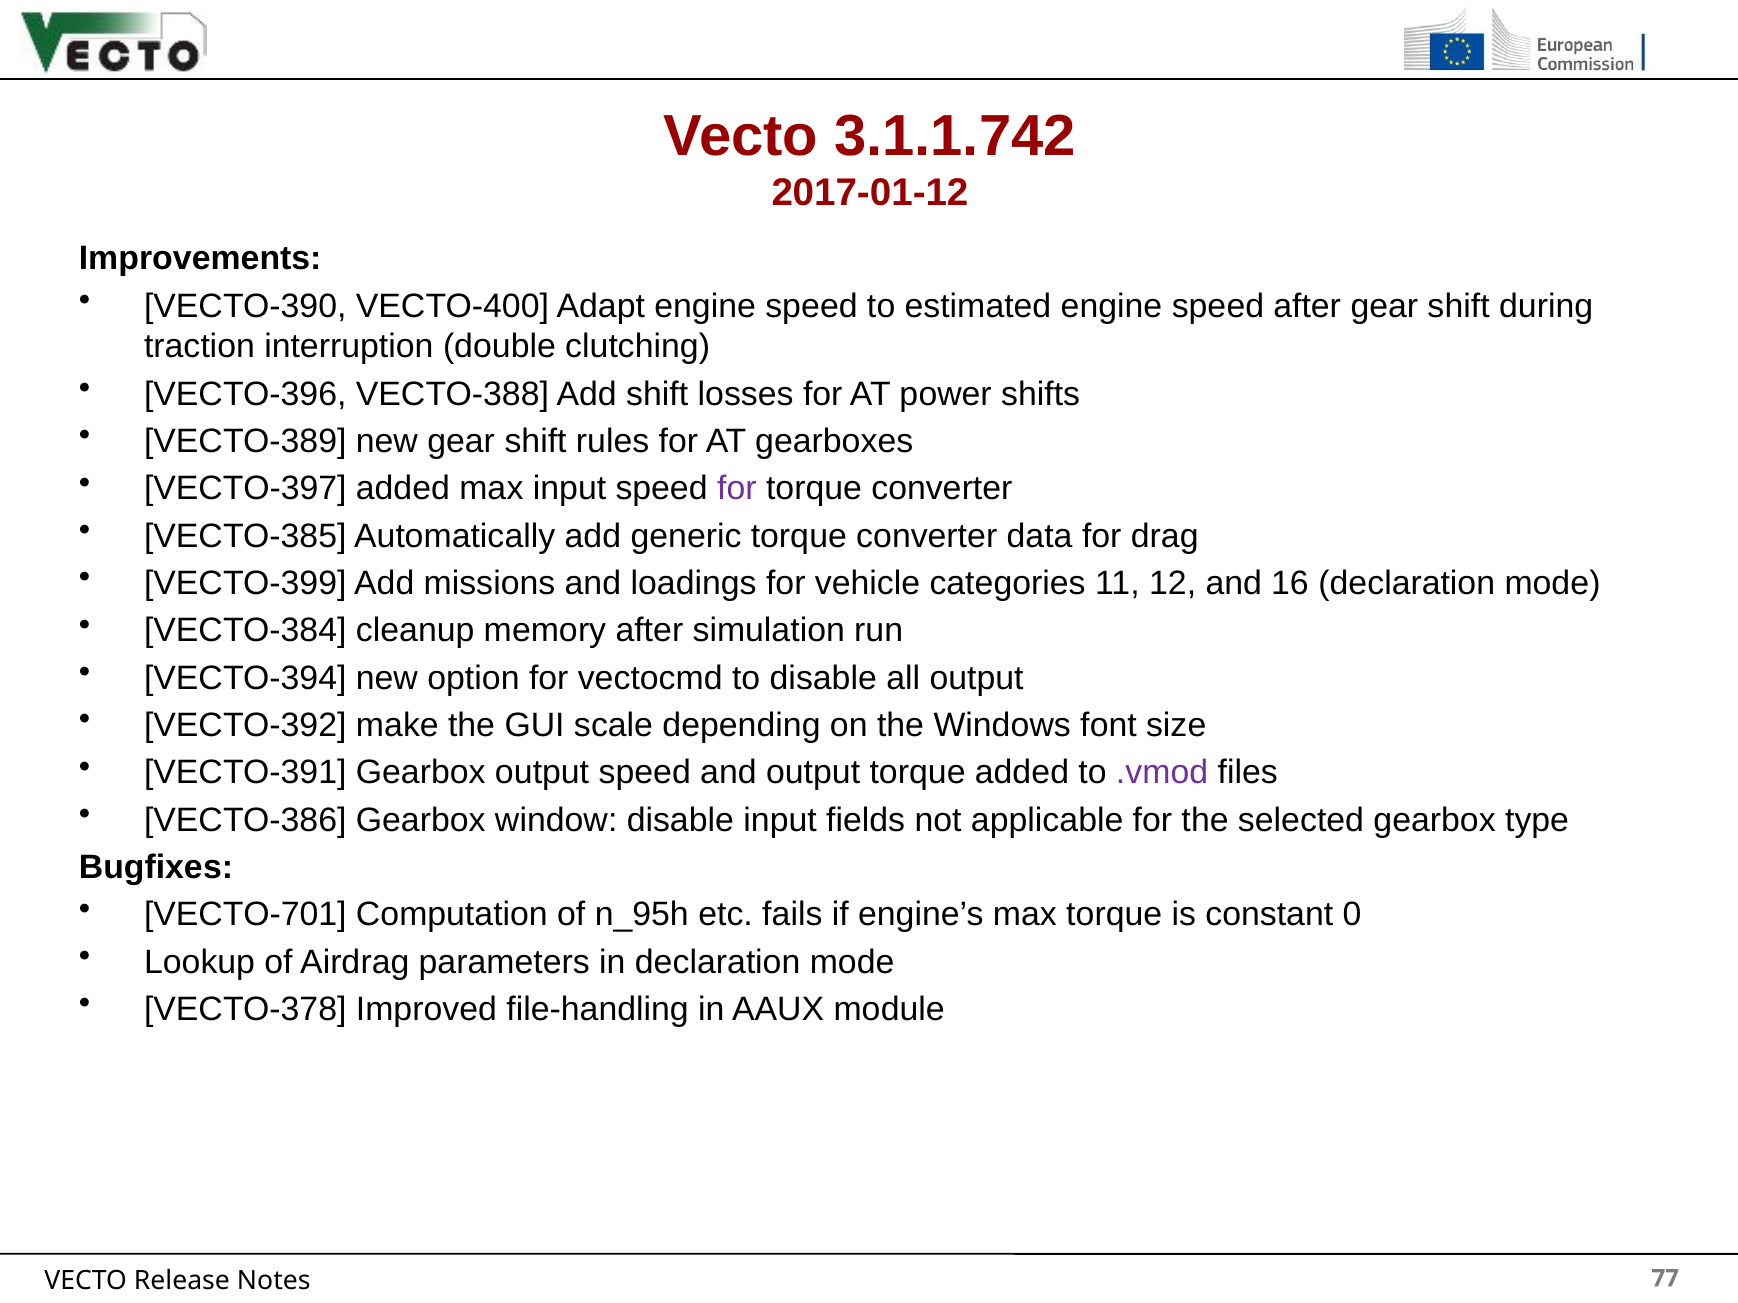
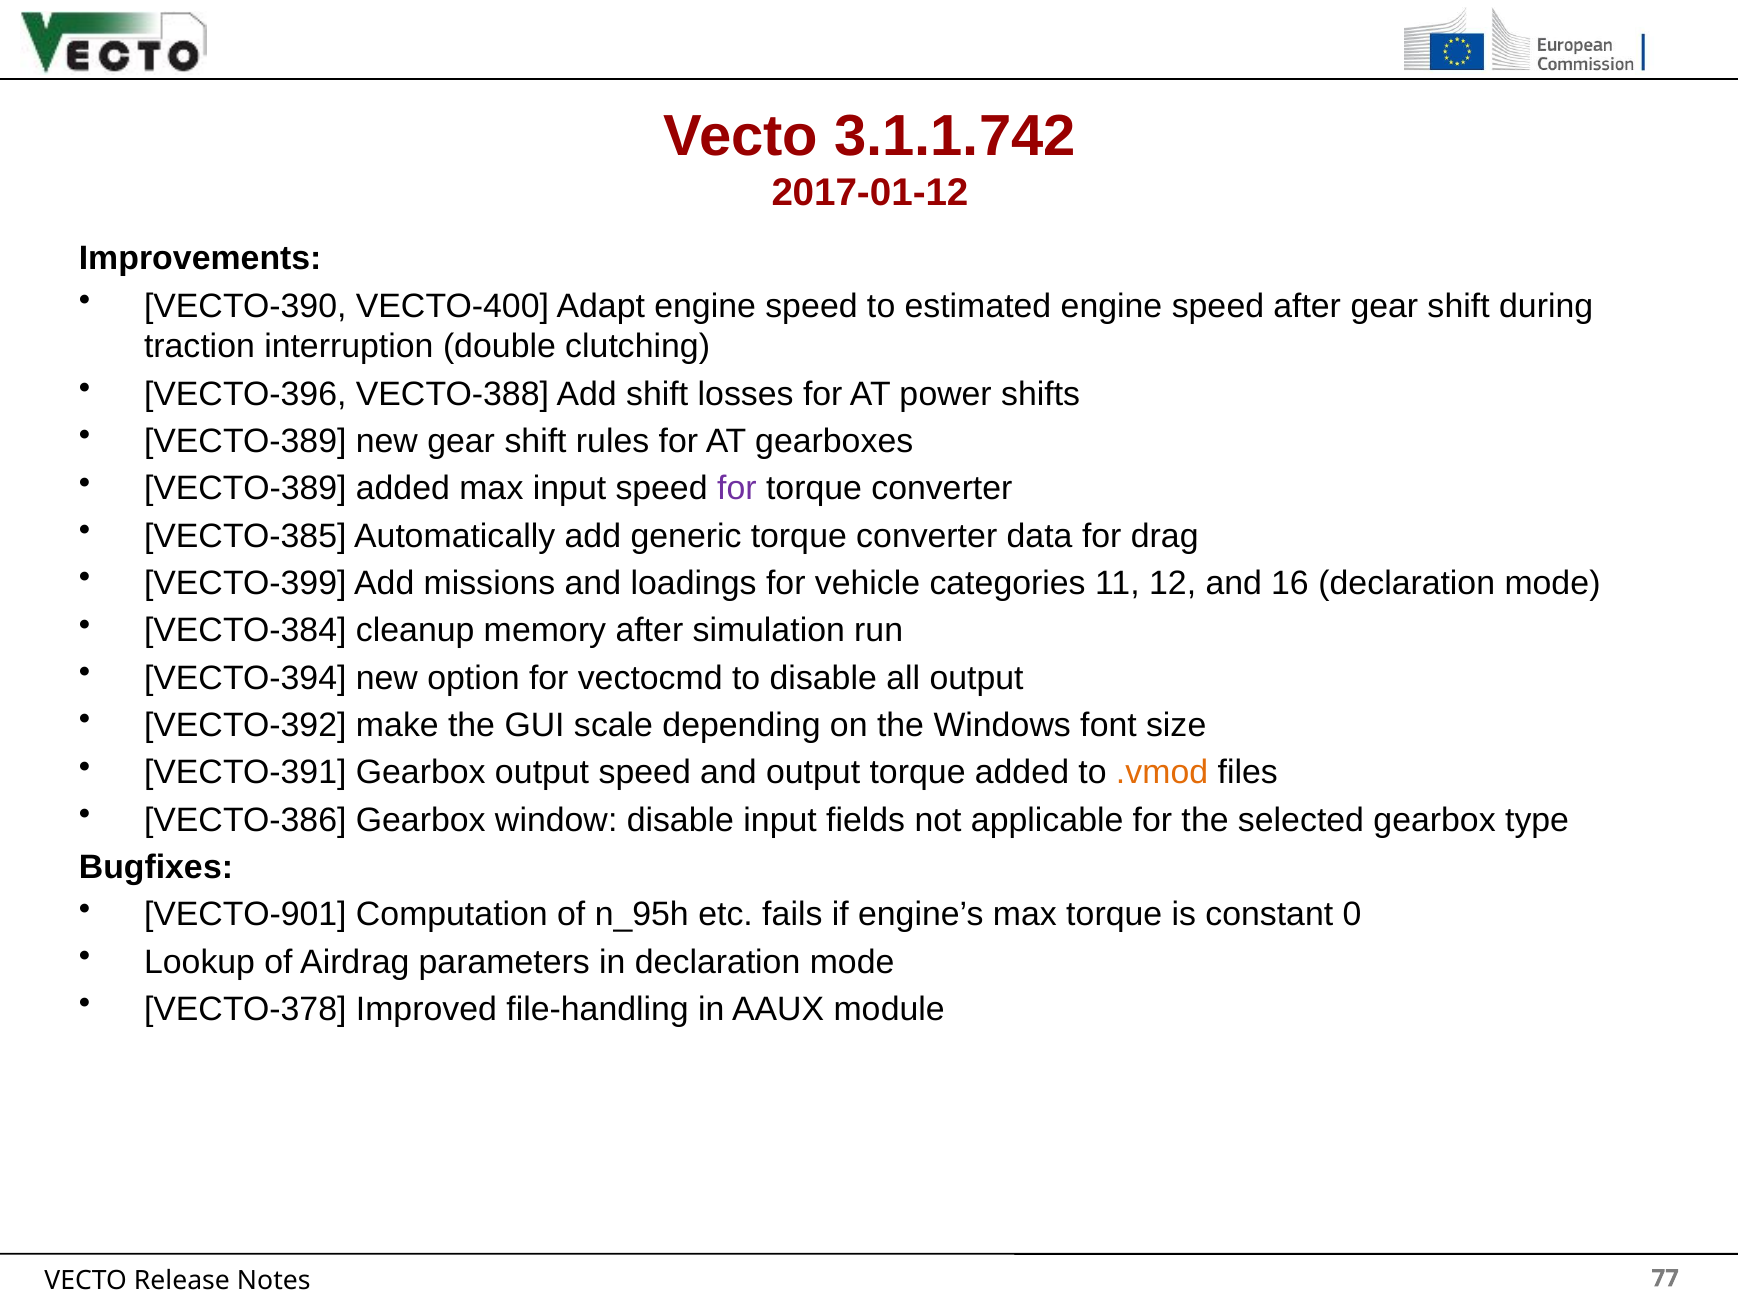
VECTO-397 at (245, 489): VECTO-397 -> VECTO-389
.vmod colour: purple -> orange
VECTO-701: VECTO-701 -> VECTO-901
